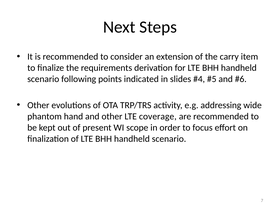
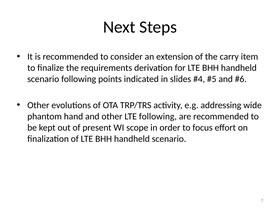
LTE coverage: coverage -> following
